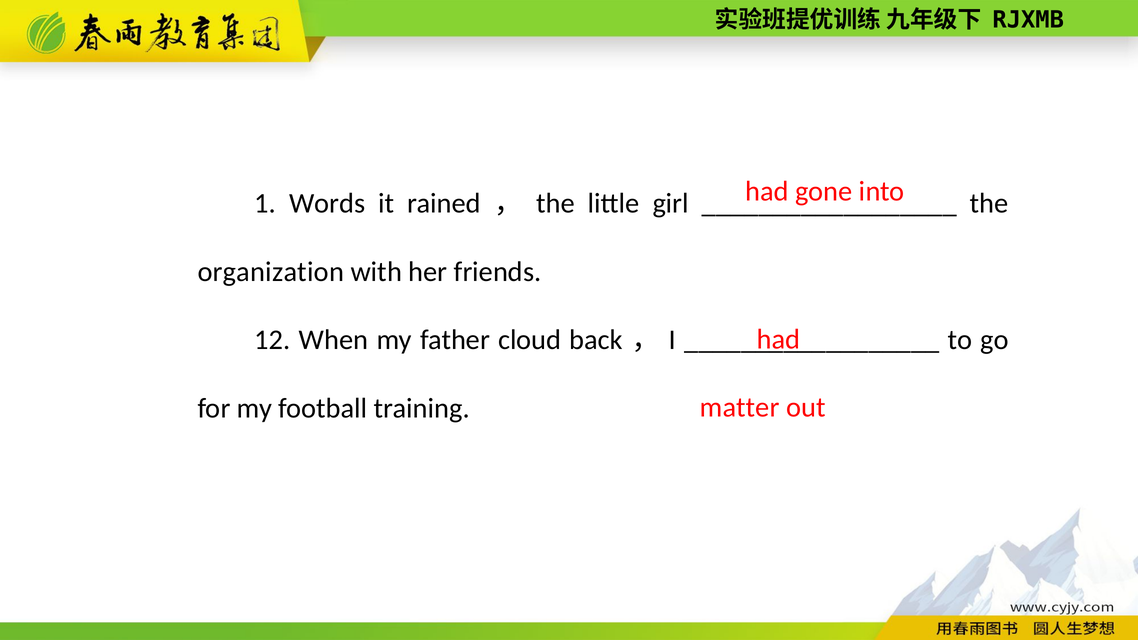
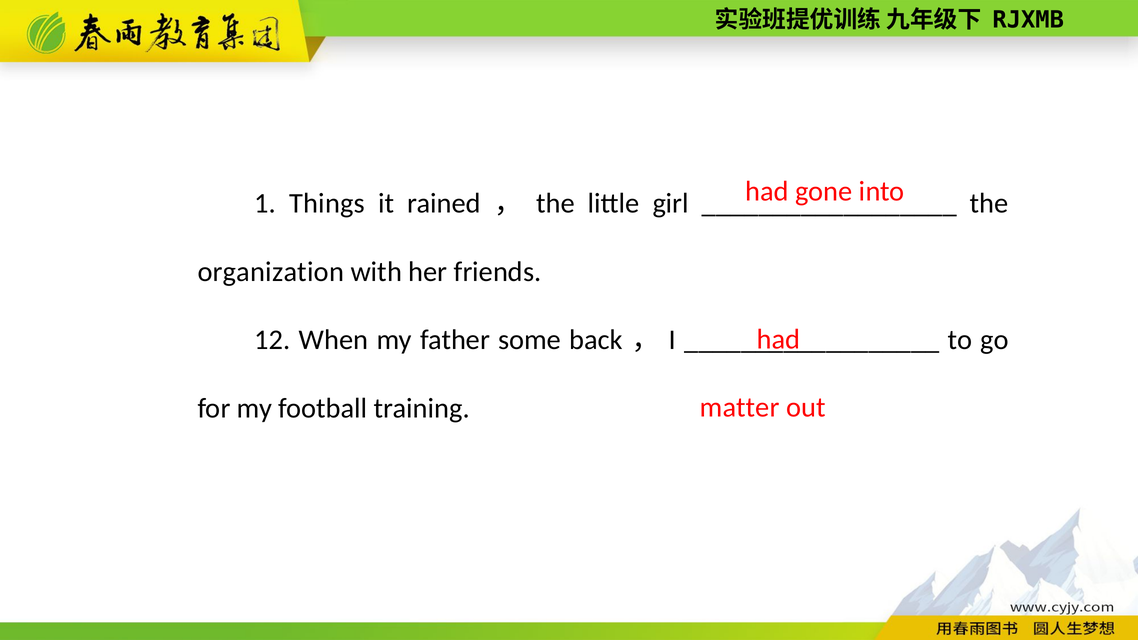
Words: Words -> Things
cloud: cloud -> some
